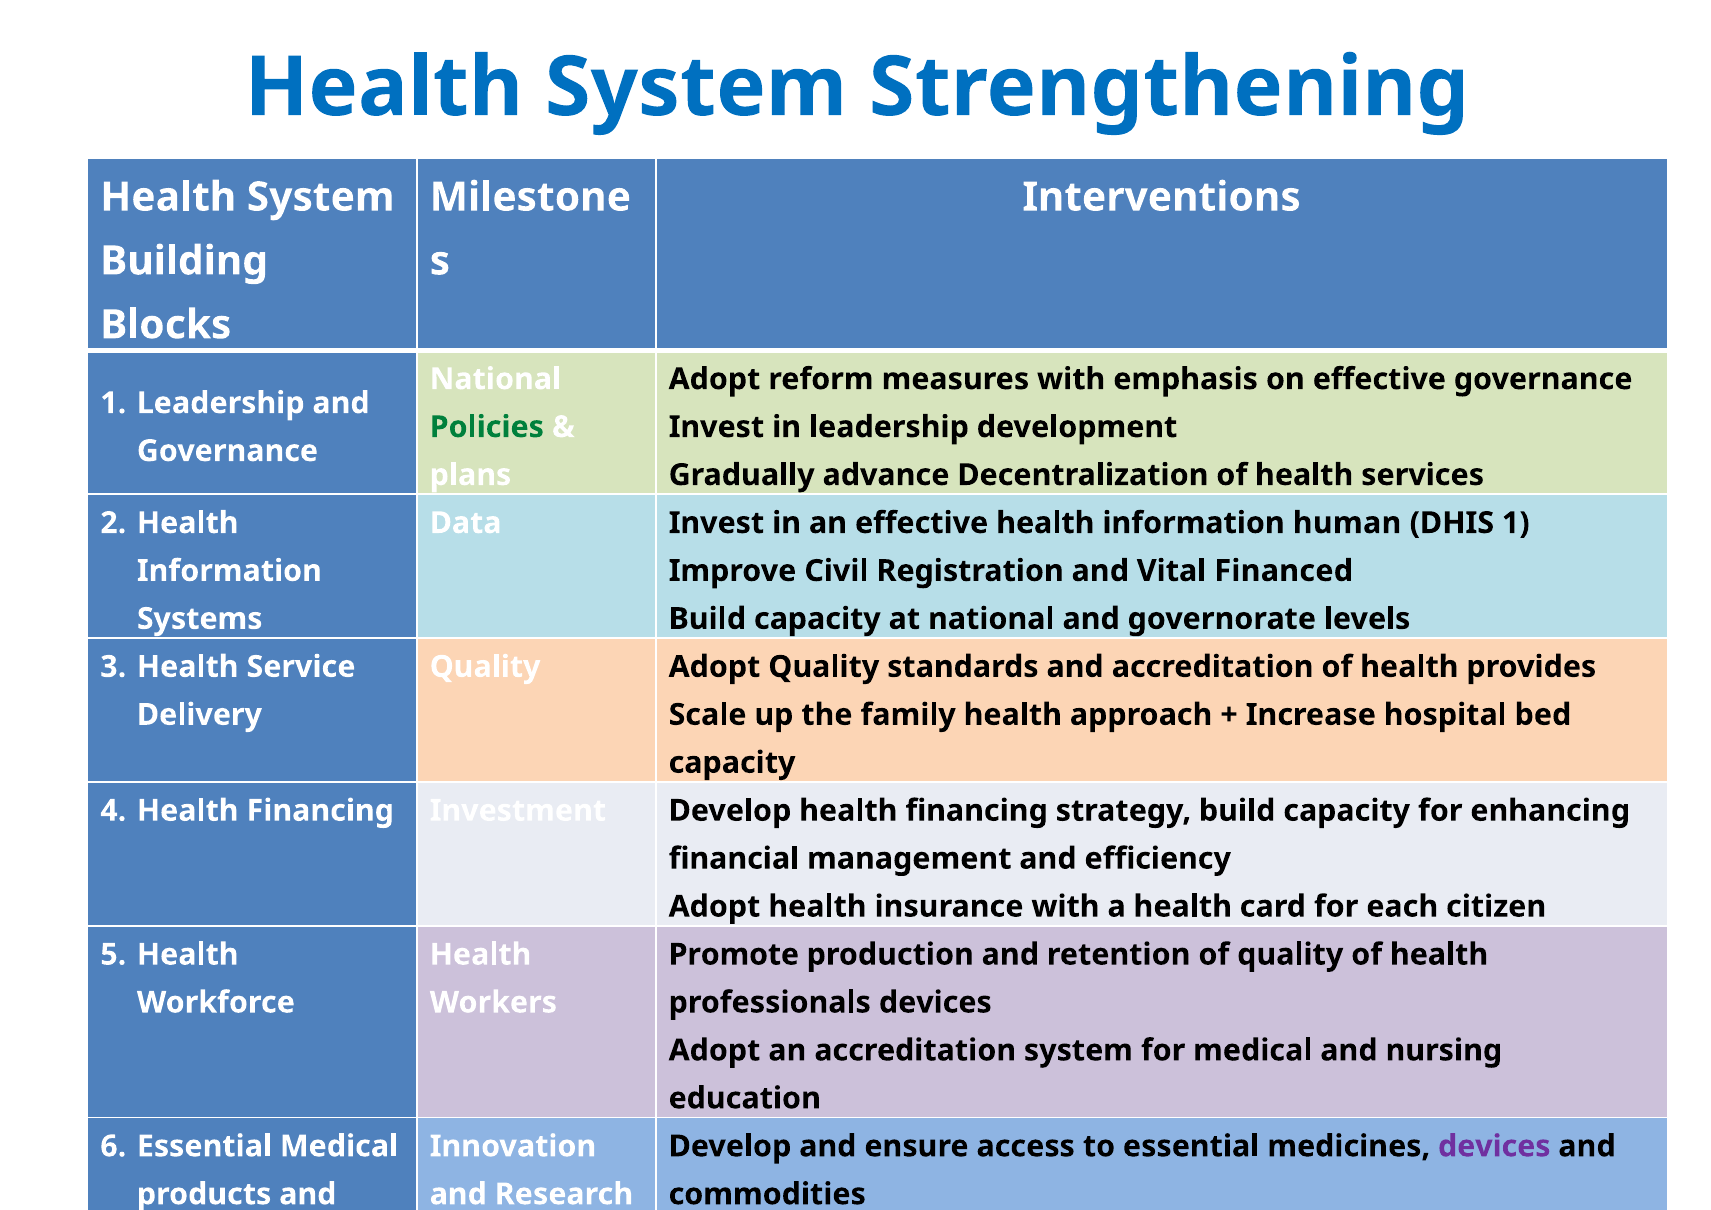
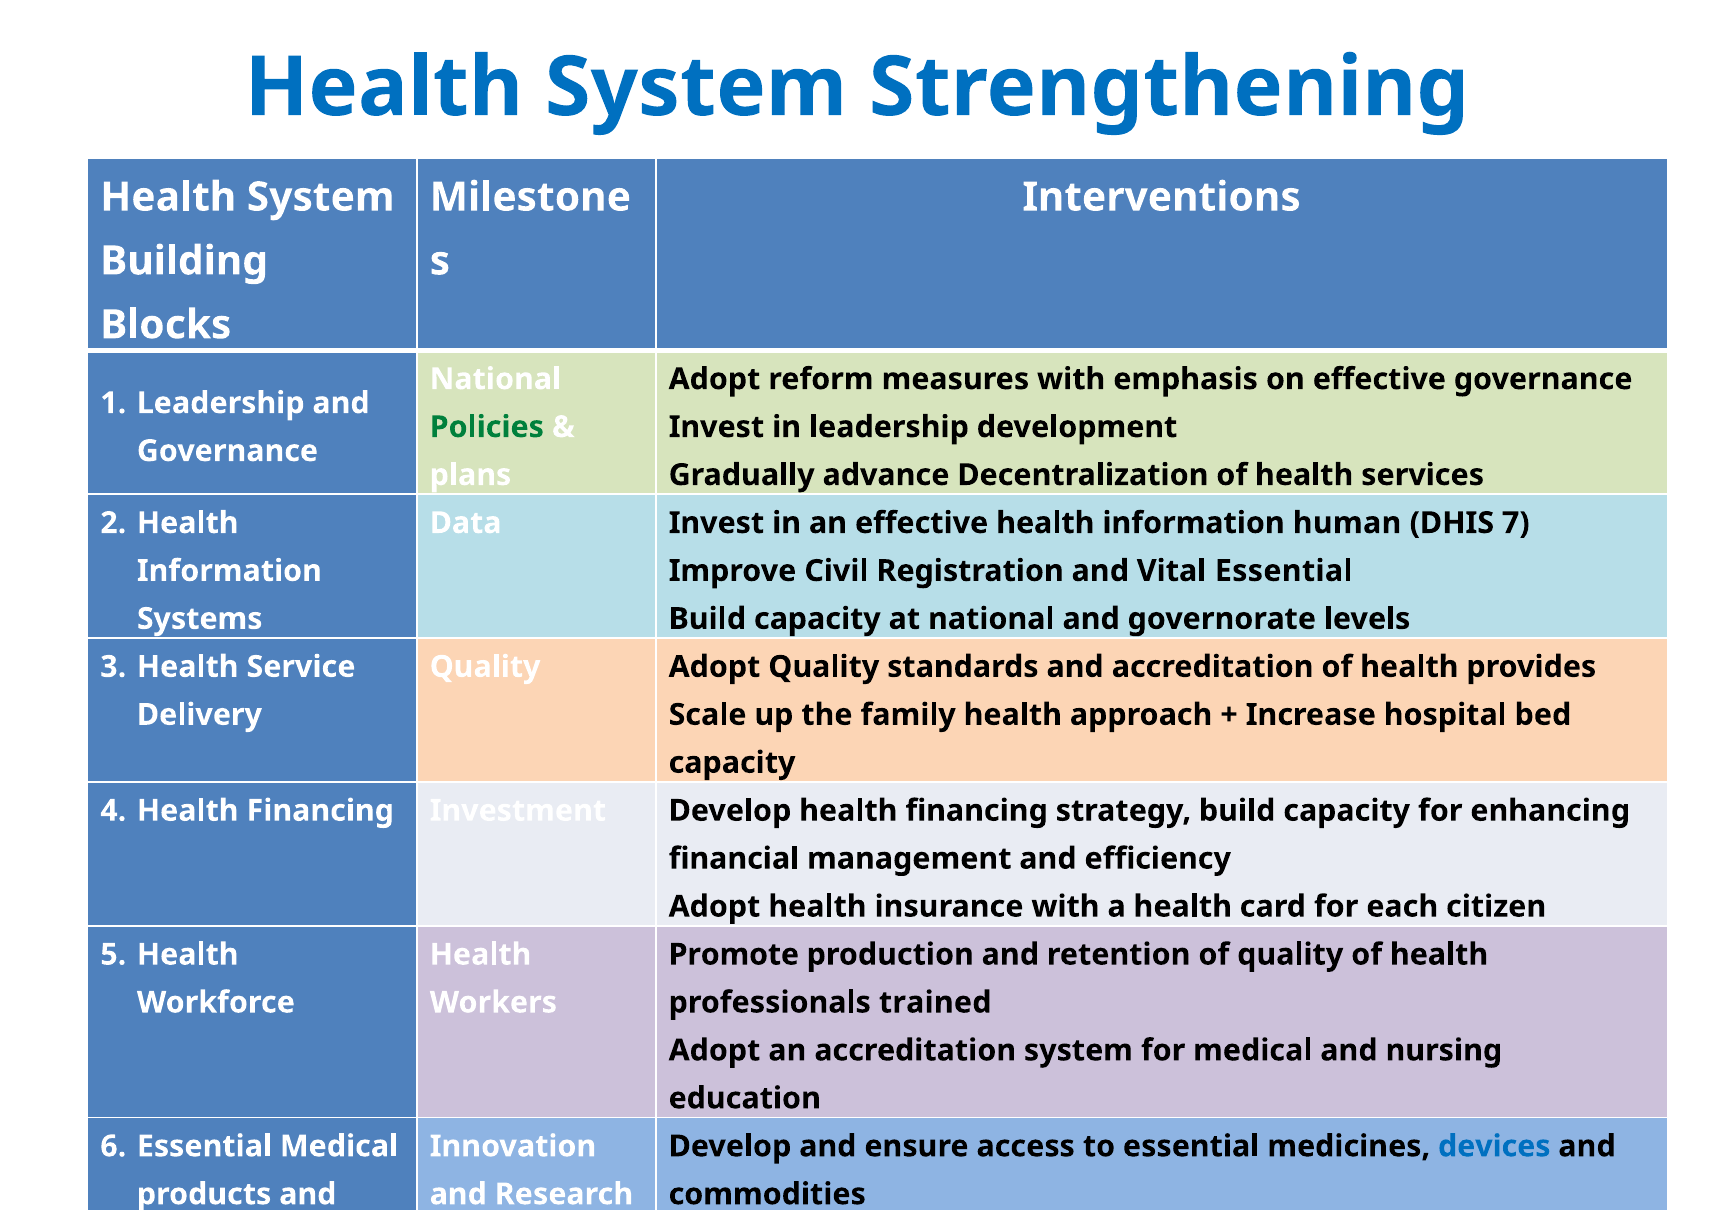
DHIS 1: 1 -> 7
Vital Financed: Financed -> Essential
professionals devices: devices -> trained
devices at (1494, 1146) colour: purple -> blue
